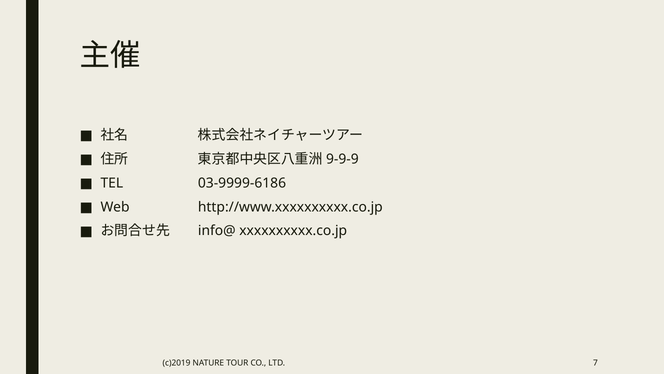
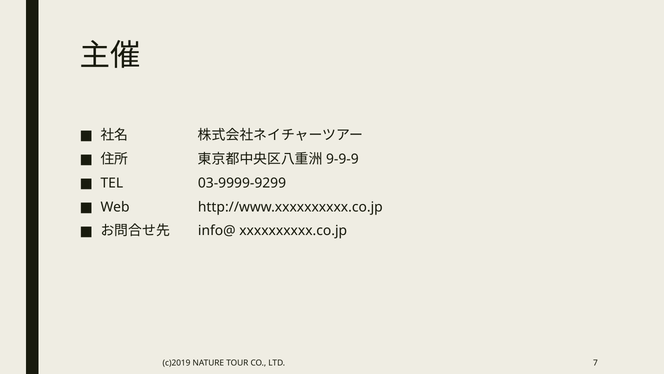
03-9999-6186: 03-9999-6186 -> 03-9999-9299
